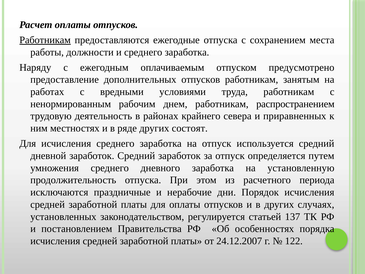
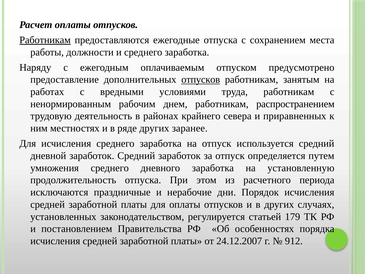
отпусков at (201, 80) underline: none -> present
состоят: состоят -> заранее
137: 137 -> 179
122: 122 -> 912
